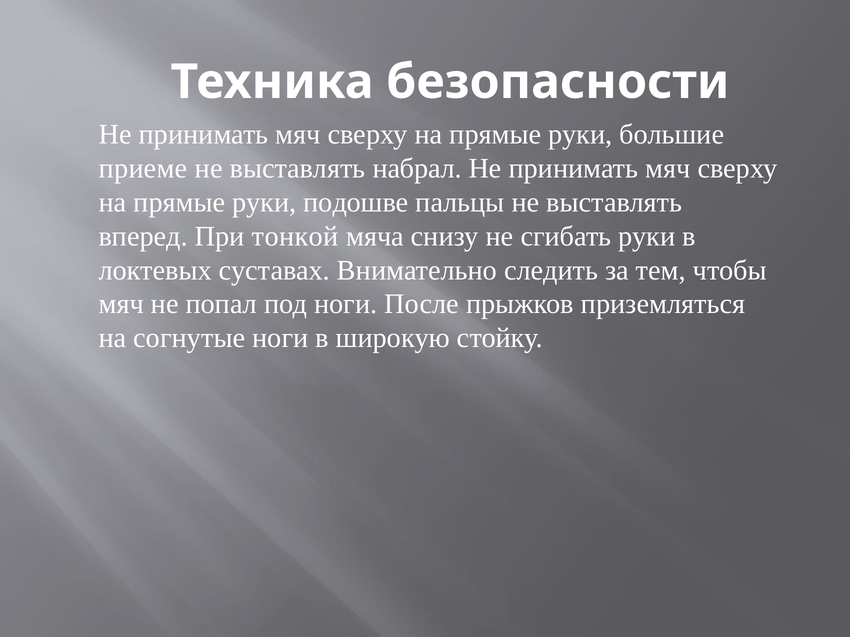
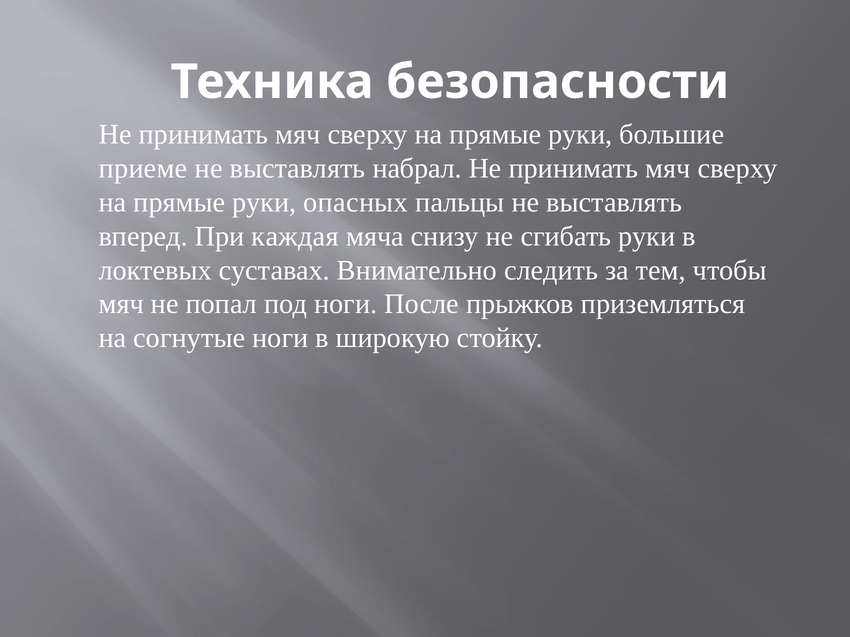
подошве: подошве -> опасных
тонкой: тонкой -> каждая
